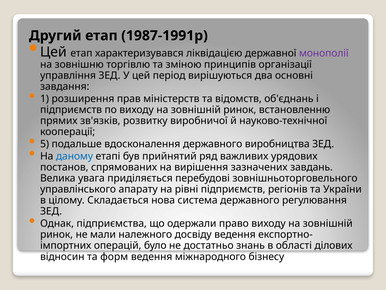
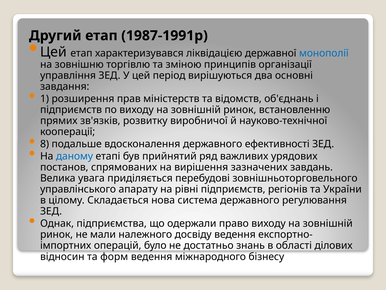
монополії colour: purple -> blue
5: 5 -> 8
виробництва: виробництва -> ефективності
